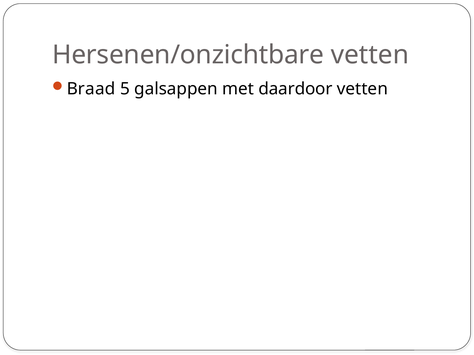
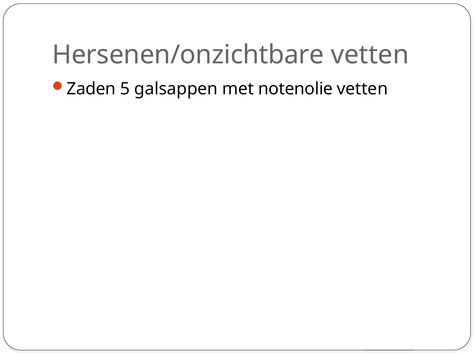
Braad: Braad -> Zaden
daardoor: daardoor -> notenolie
